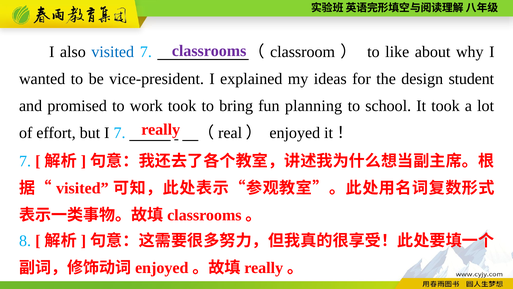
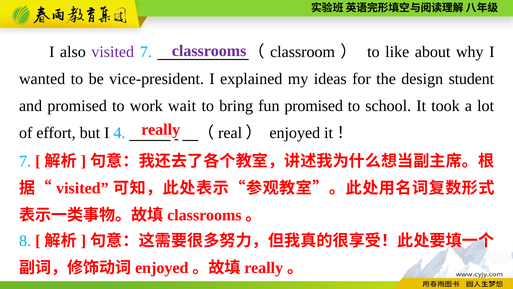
visited at (113, 52) colour: blue -> purple
work took: took -> wait
fun planning: planning -> promised
I 7: 7 -> 4
